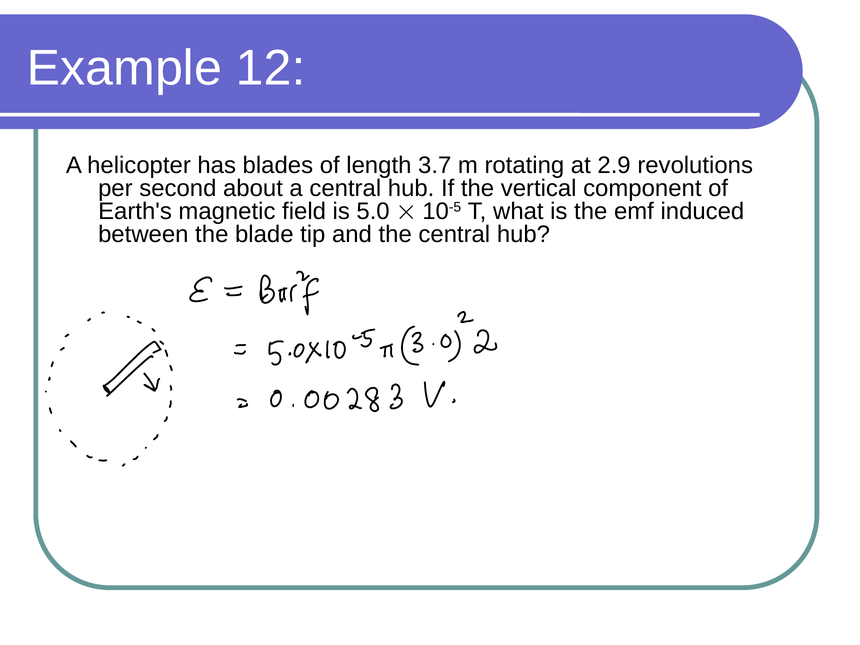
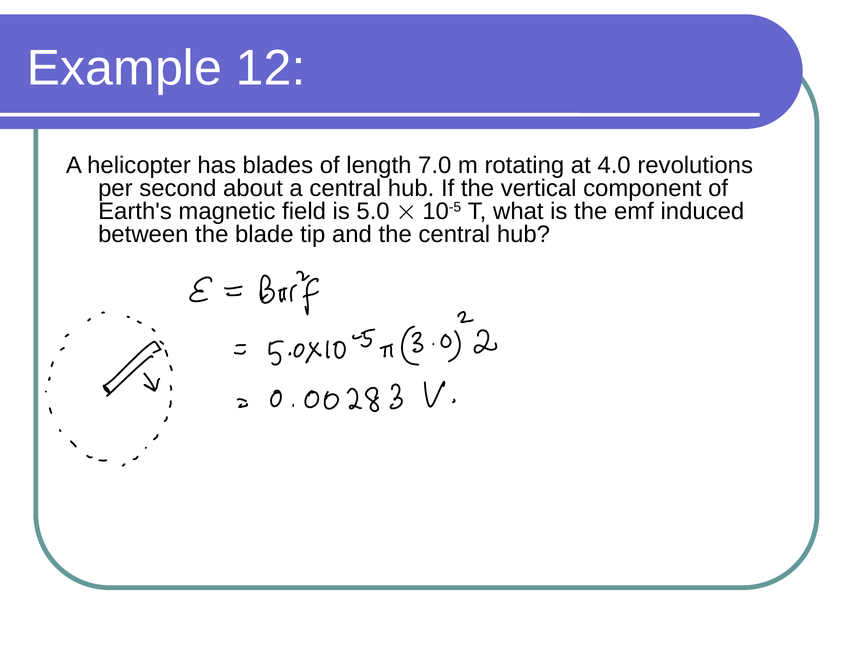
3.7: 3.7 -> 7.0
2.9: 2.9 -> 4.0
